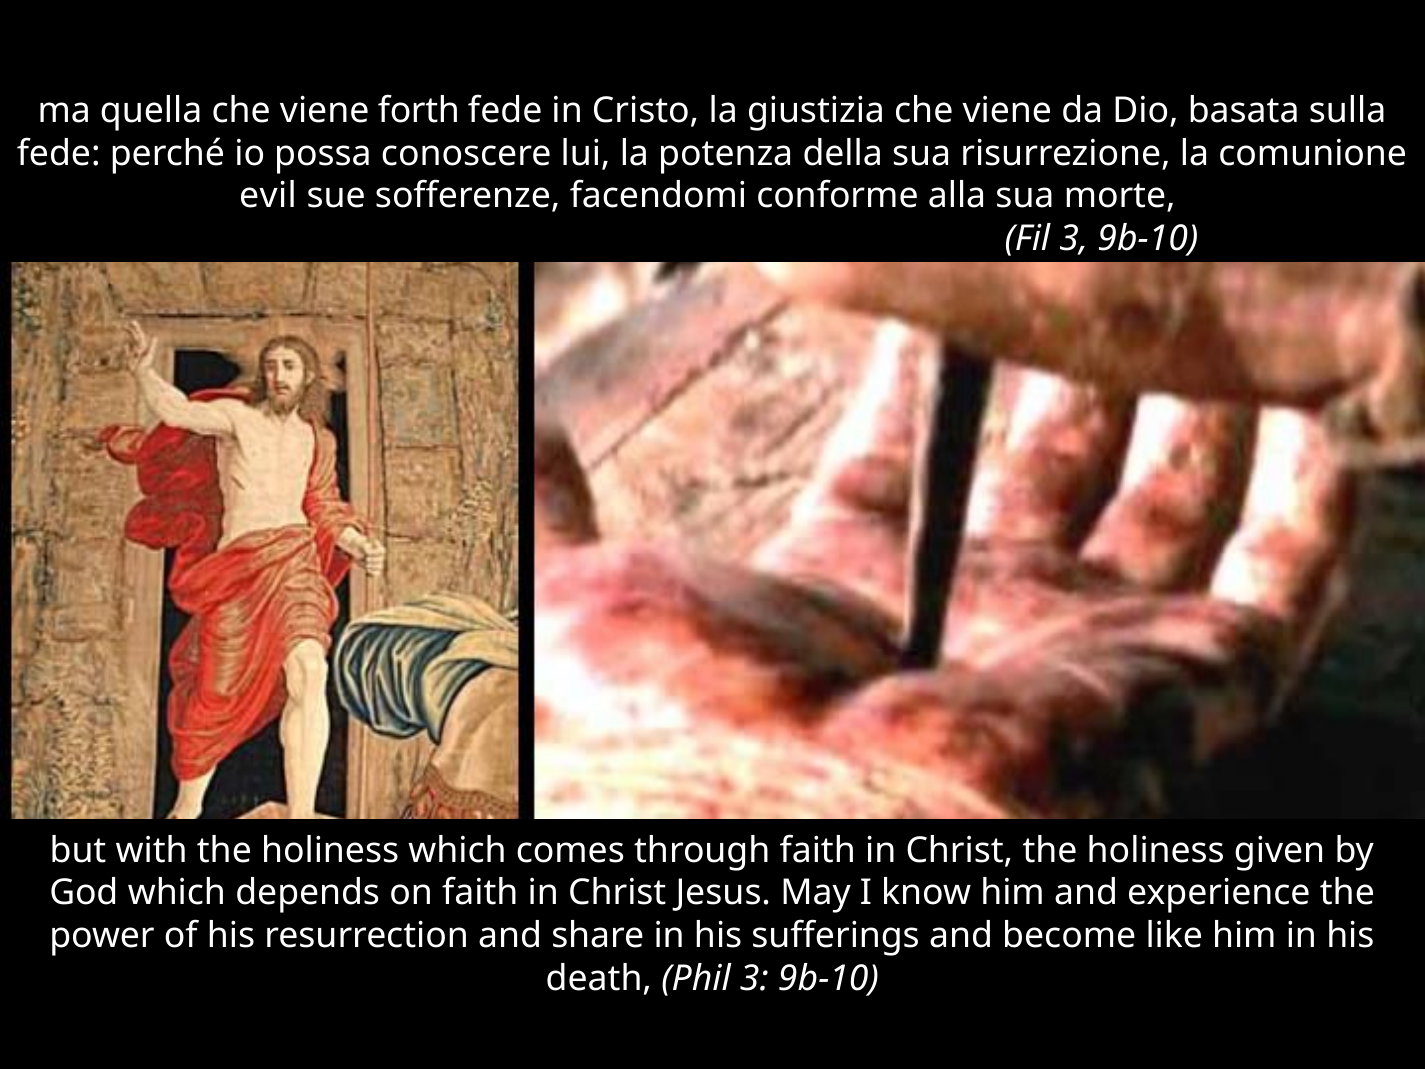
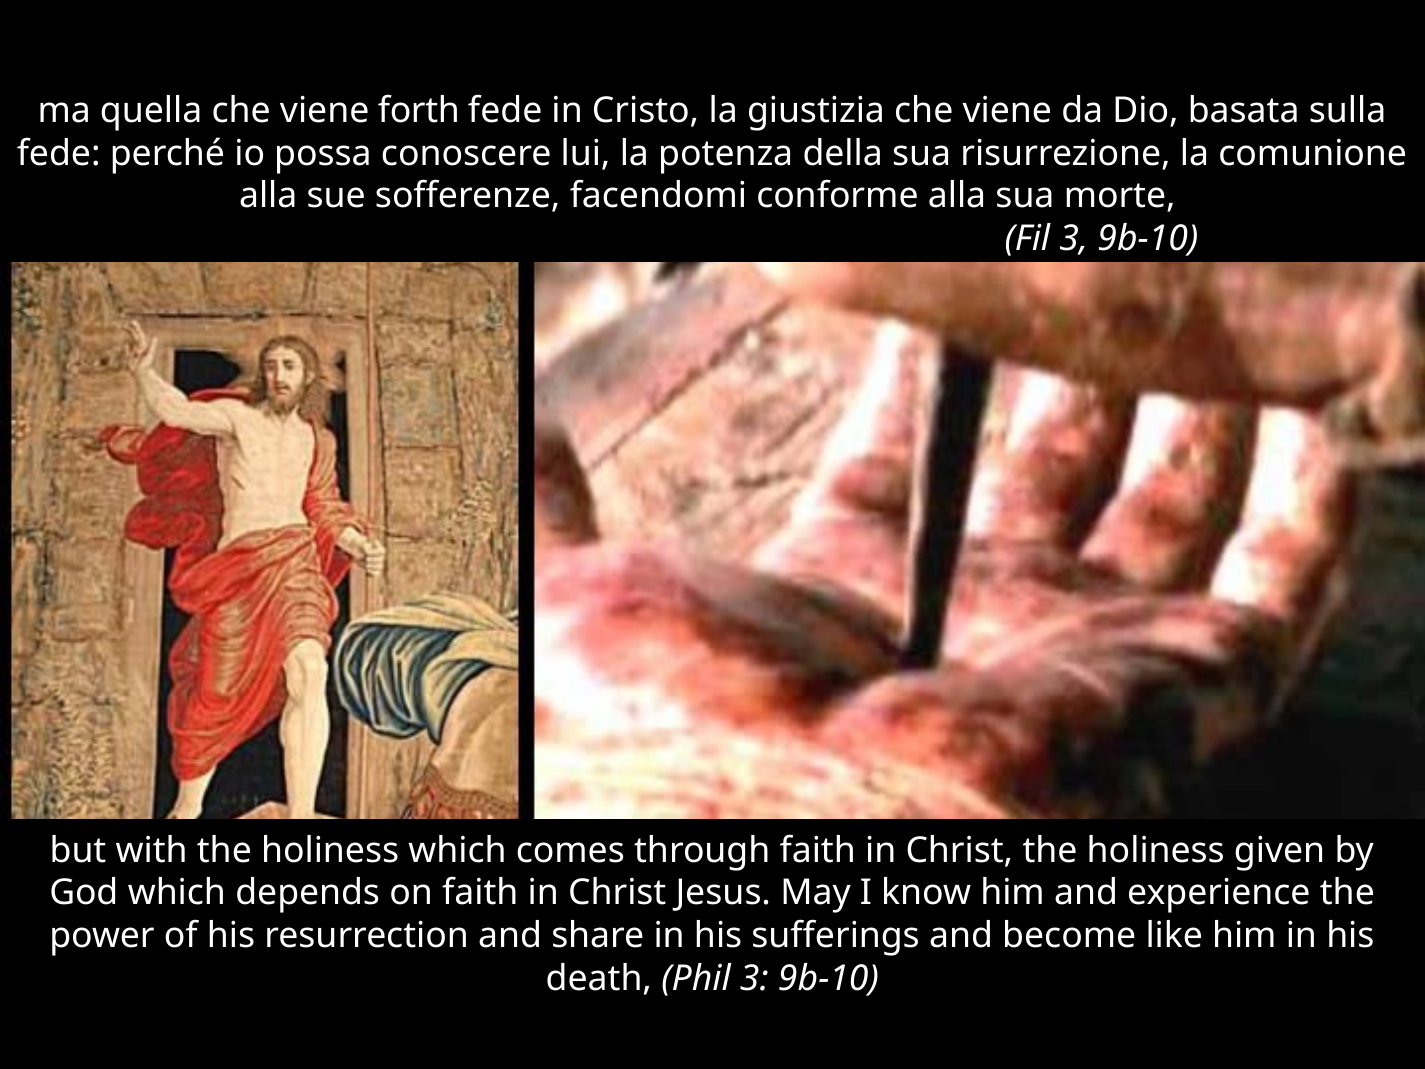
evil at (268, 196): evil -> alla
